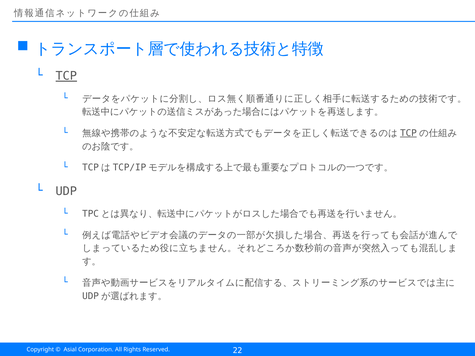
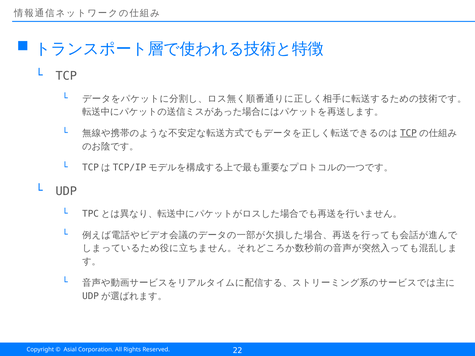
TCP at (66, 76) underline: present -> none
